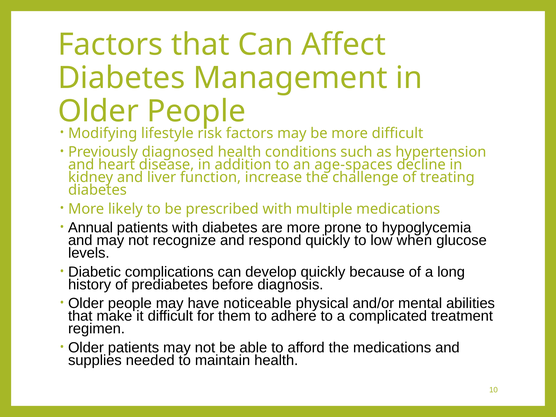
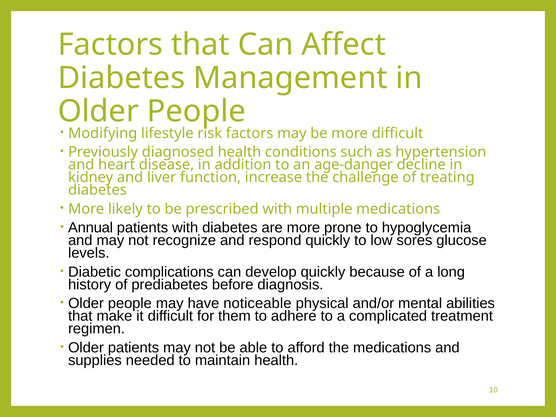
age-spaces: age-spaces -> age-danger
when: when -> sores
